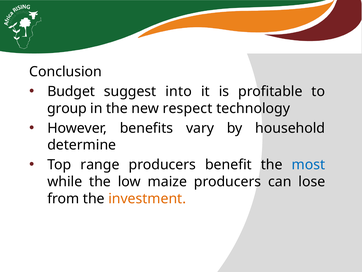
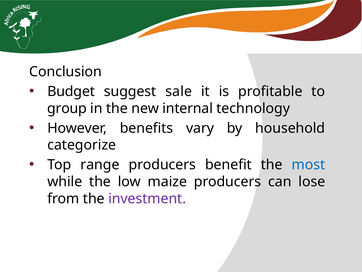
into: into -> sale
respect: respect -> internal
determine: determine -> categorize
investment colour: orange -> purple
